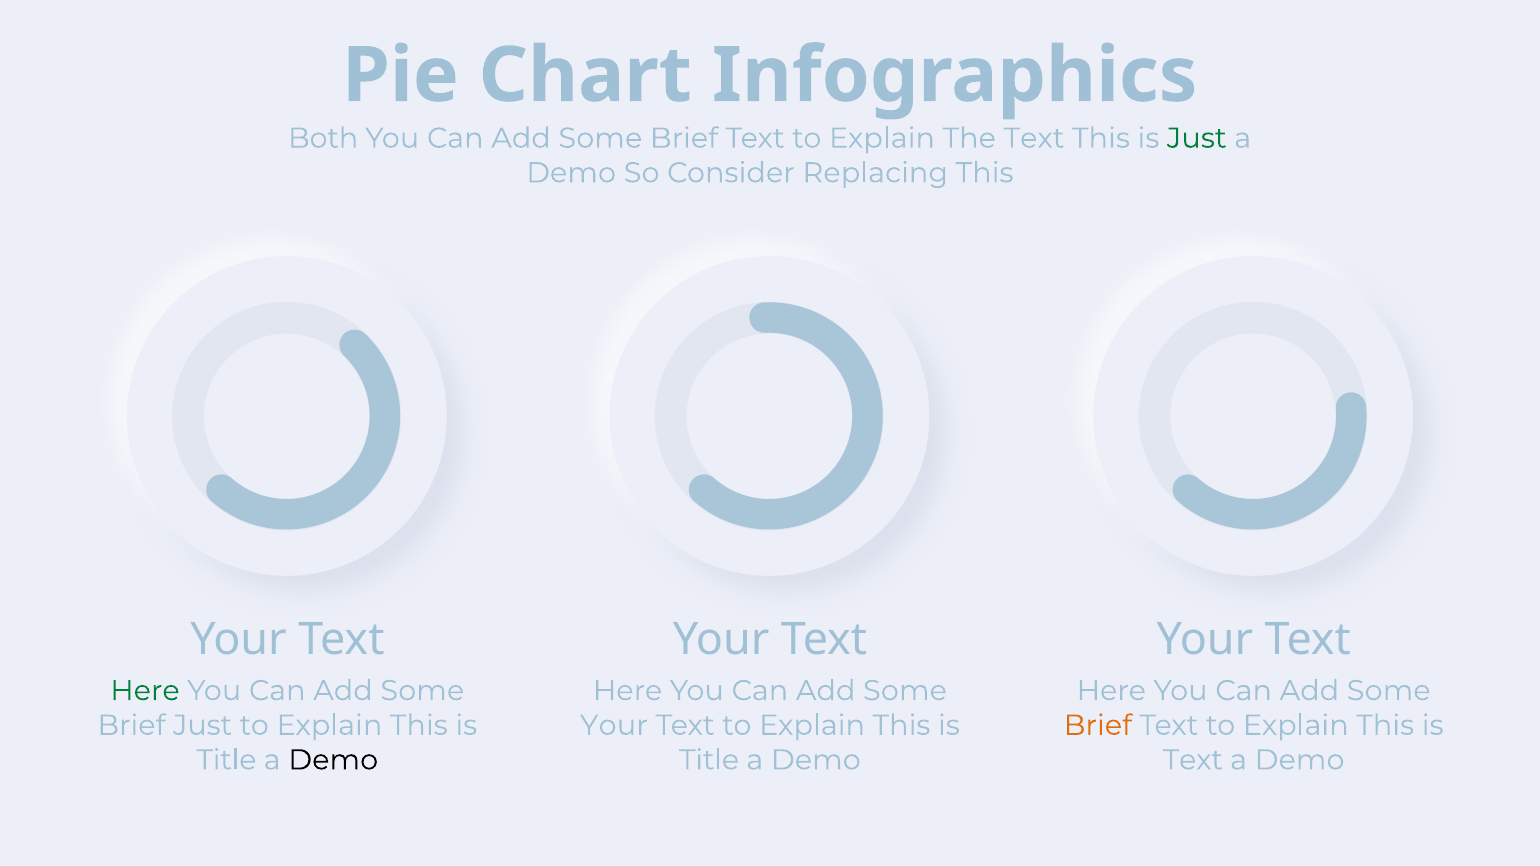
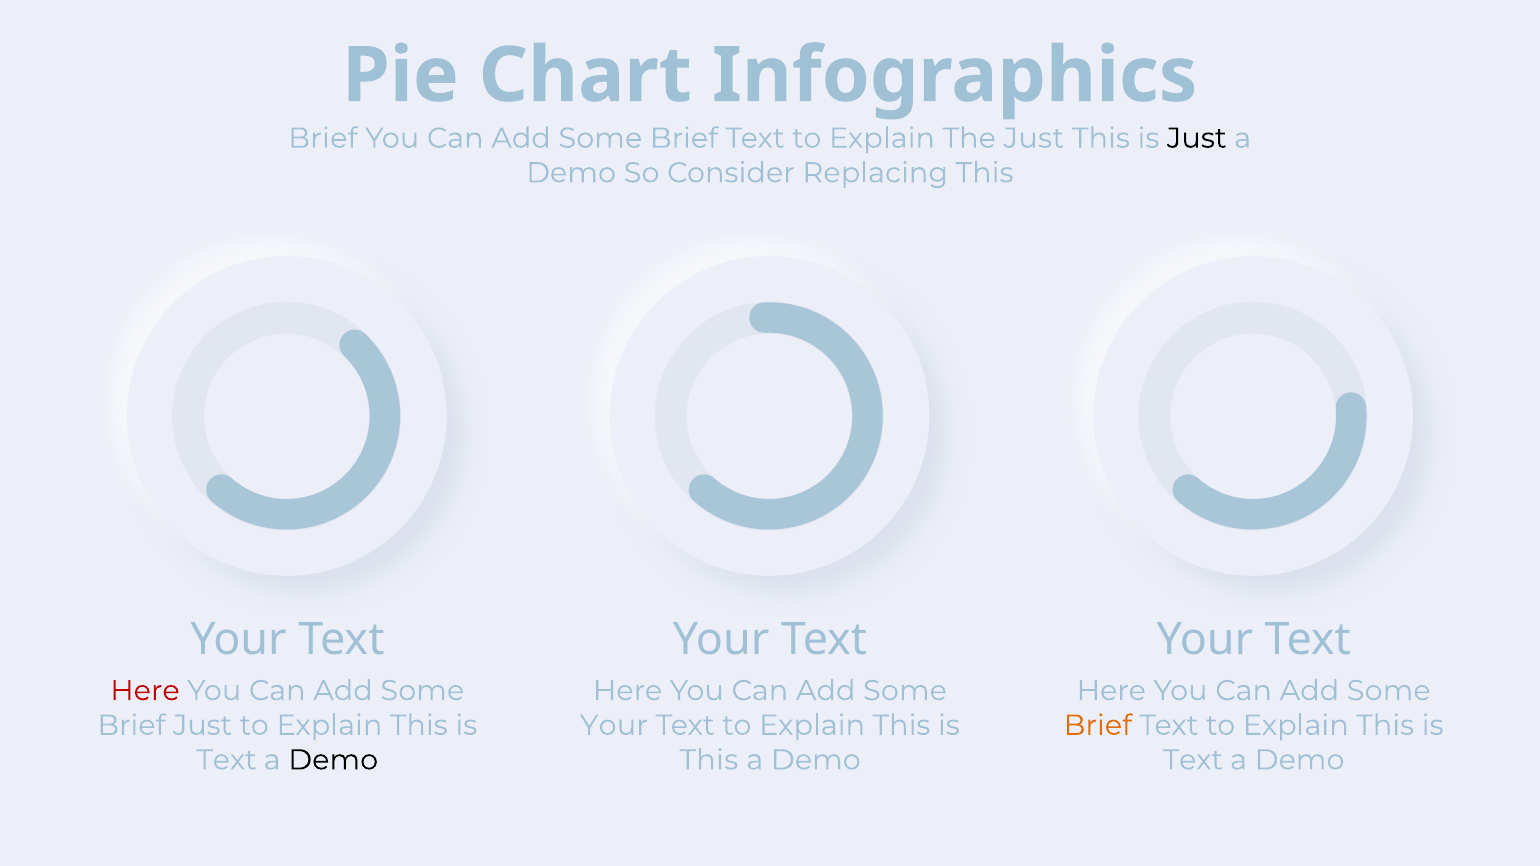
Both at (323, 138): Both -> Brief
The Text: Text -> Just
Just at (1197, 138) colour: green -> black
Here at (145, 691) colour: green -> red
Title at (226, 760): Title -> Text
Title at (709, 760): Title -> This
